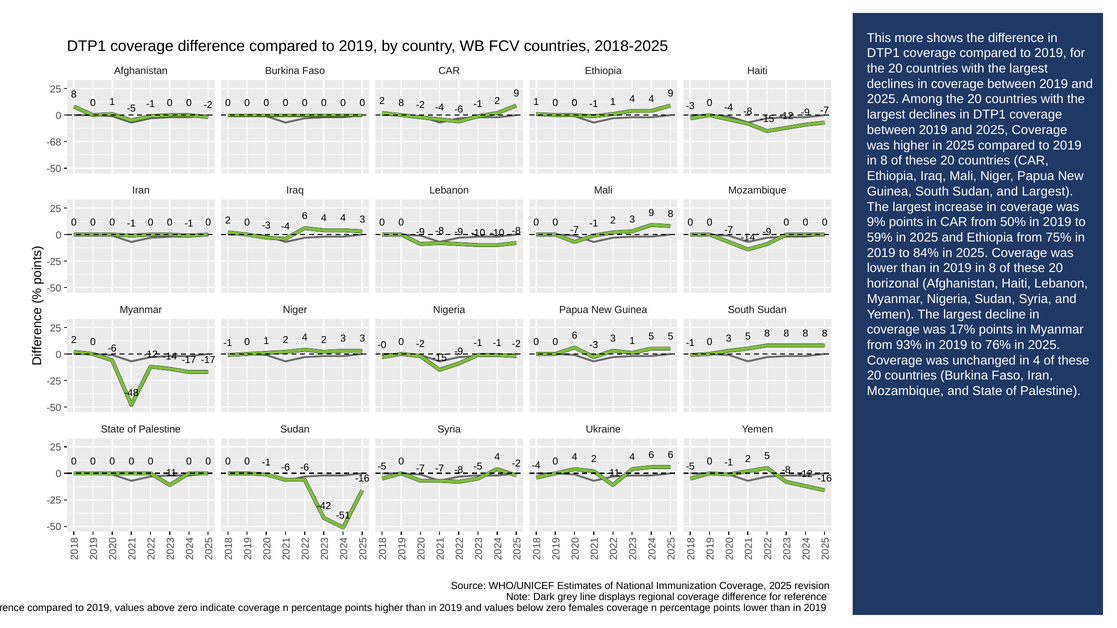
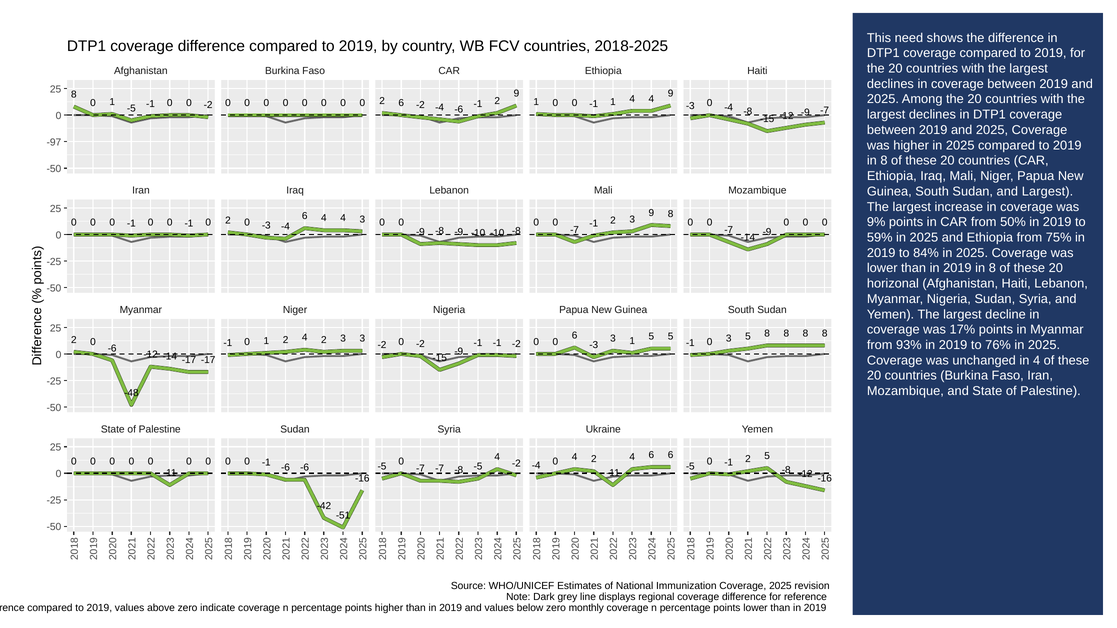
more: more -> need
2 8: 8 -> 6
-68: -68 -> -97
-0 at (382, 345): -0 -> -2
females: females -> monthly
